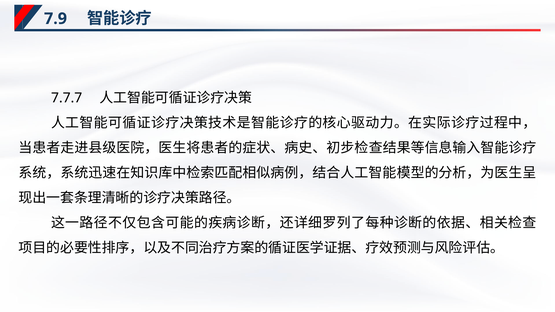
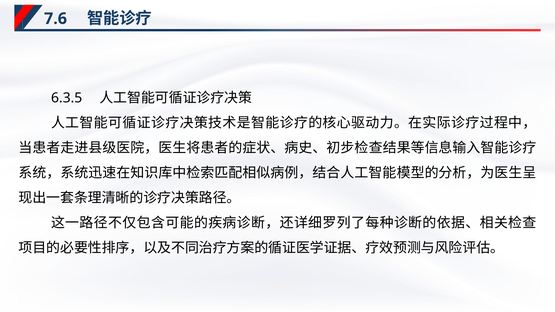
7.9: 7.9 -> 7.6
7.7.7: 7.7.7 -> 6.3.5
